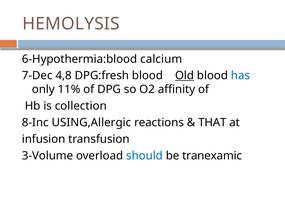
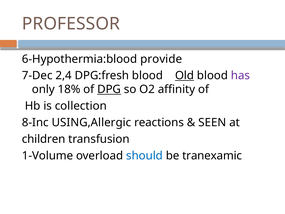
HEMOLYSIS: HEMOLYSIS -> PROFESSOR
calcium: calcium -> provide
4,8: 4,8 -> 2,4
has colour: blue -> purple
11%: 11% -> 18%
DPG underline: none -> present
THAT: THAT -> SEEN
infusion: infusion -> children
3-Volume: 3-Volume -> 1-Volume
